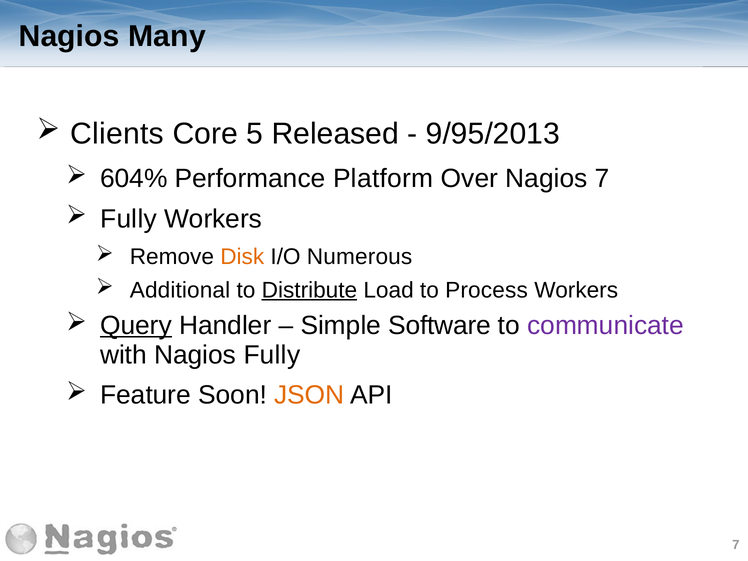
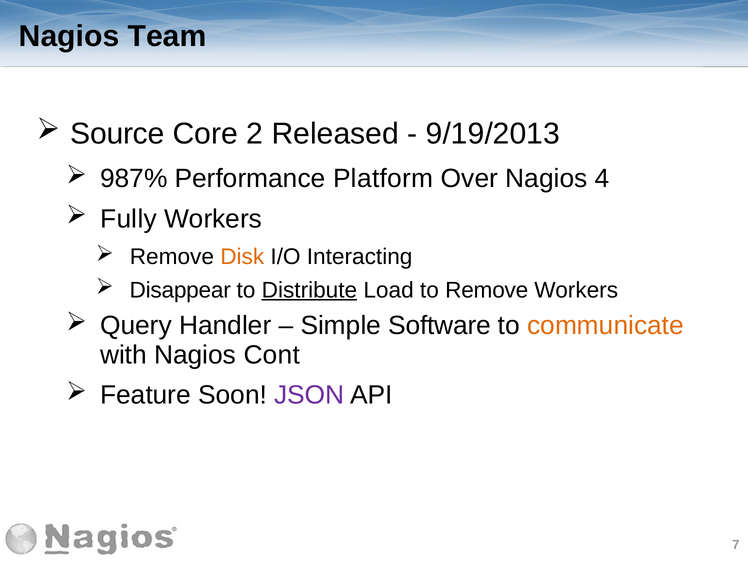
Many: Many -> Team
Clients: Clients -> Source
5: 5 -> 2
9/95/2013: 9/95/2013 -> 9/19/2013
604%: 604% -> 987%
Nagios 7: 7 -> 4
Numerous: Numerous -> Interacting
Additional: Additional -> Disappear
to Process: Process -> Remove
Query underline: present -> none
communicate colour: purple -> orange
Nagios Fully: Fully -> Cont
JSON colour: orange -> purple
